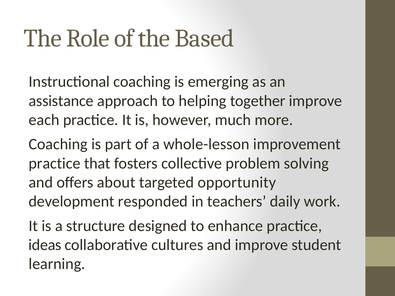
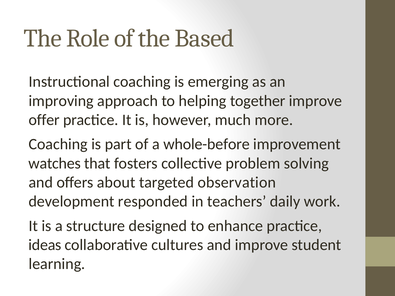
assistance: assistance -> improving
each: each -> offer
whole-lesson: whole-lesson -> whole-before
practice at (55, 163): practice -> watches
opportunity: opportunity -> observation
